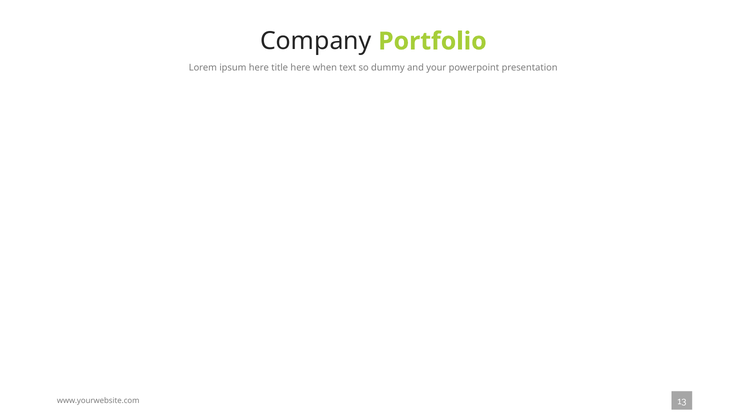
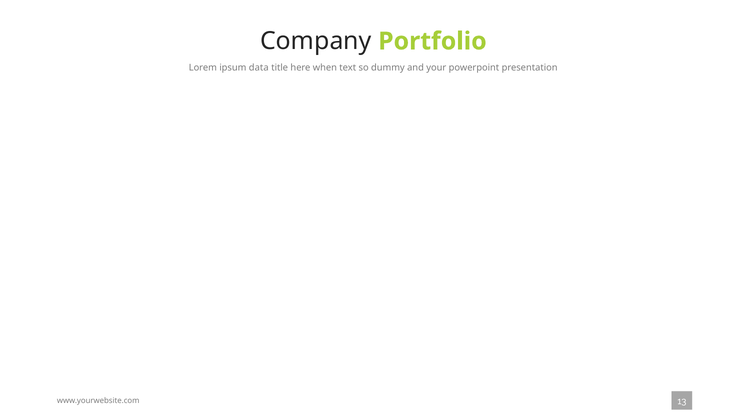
ipsum here: here -> data
